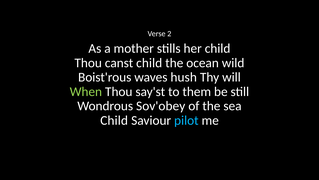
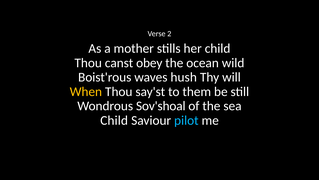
canst child: child -> obey
When colour: light green -> yellow
Sov'obey: Sov'obey -> Sov'shoal
